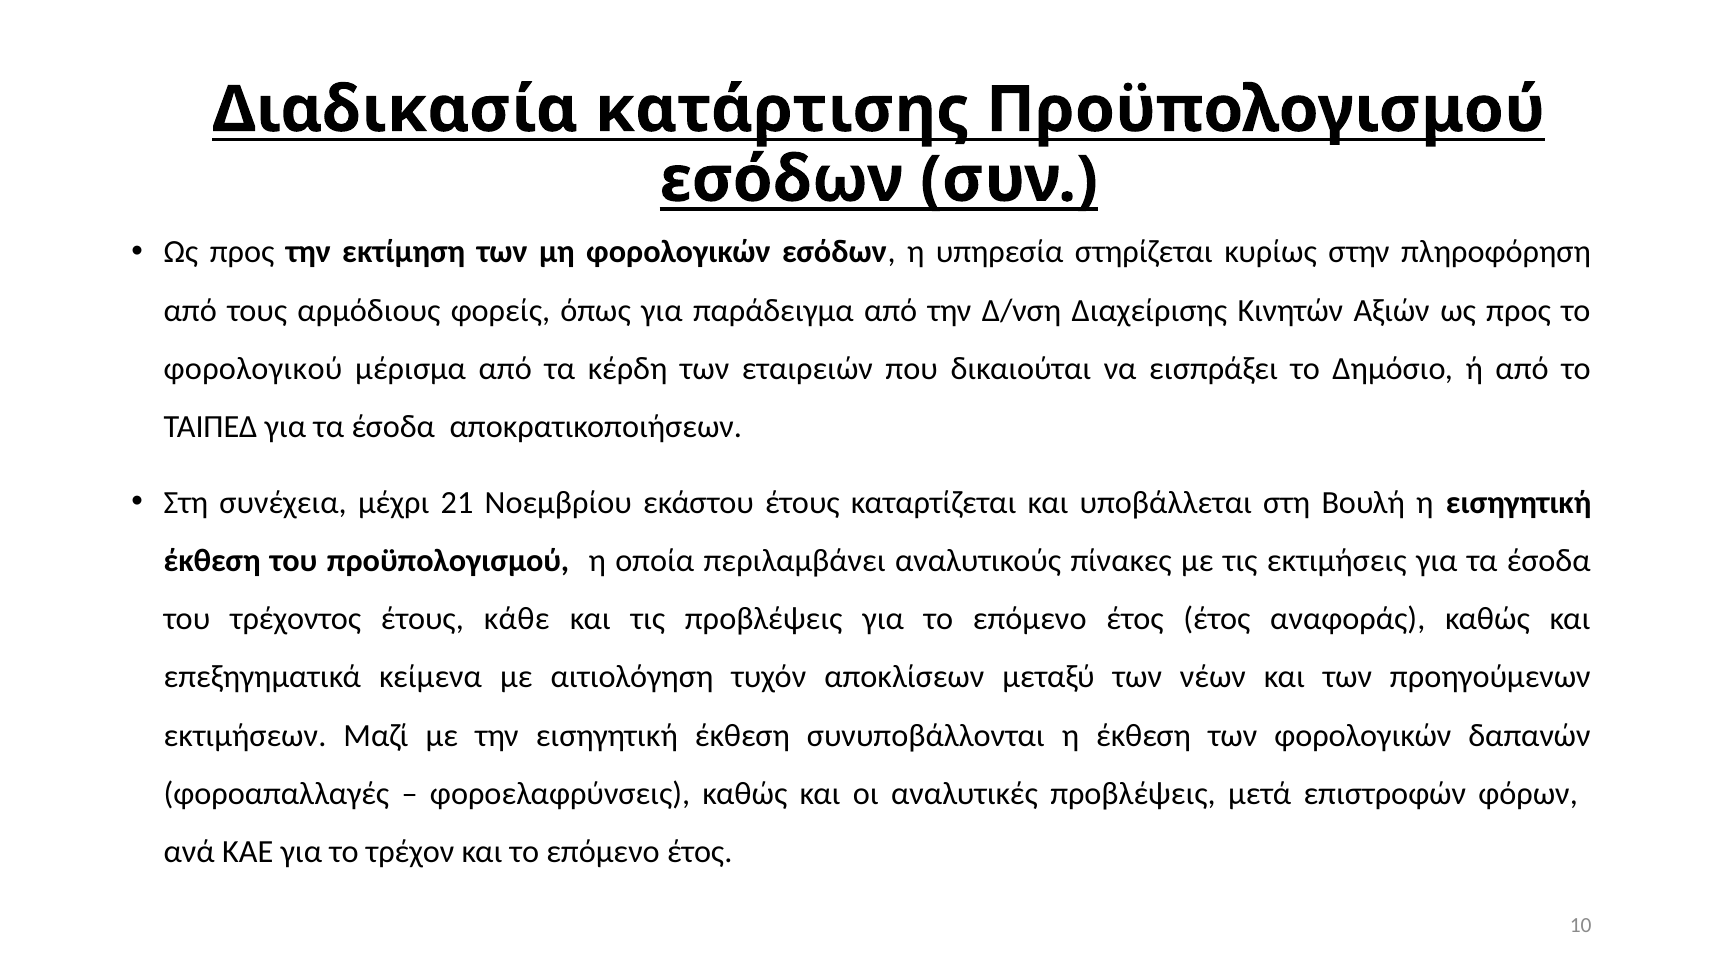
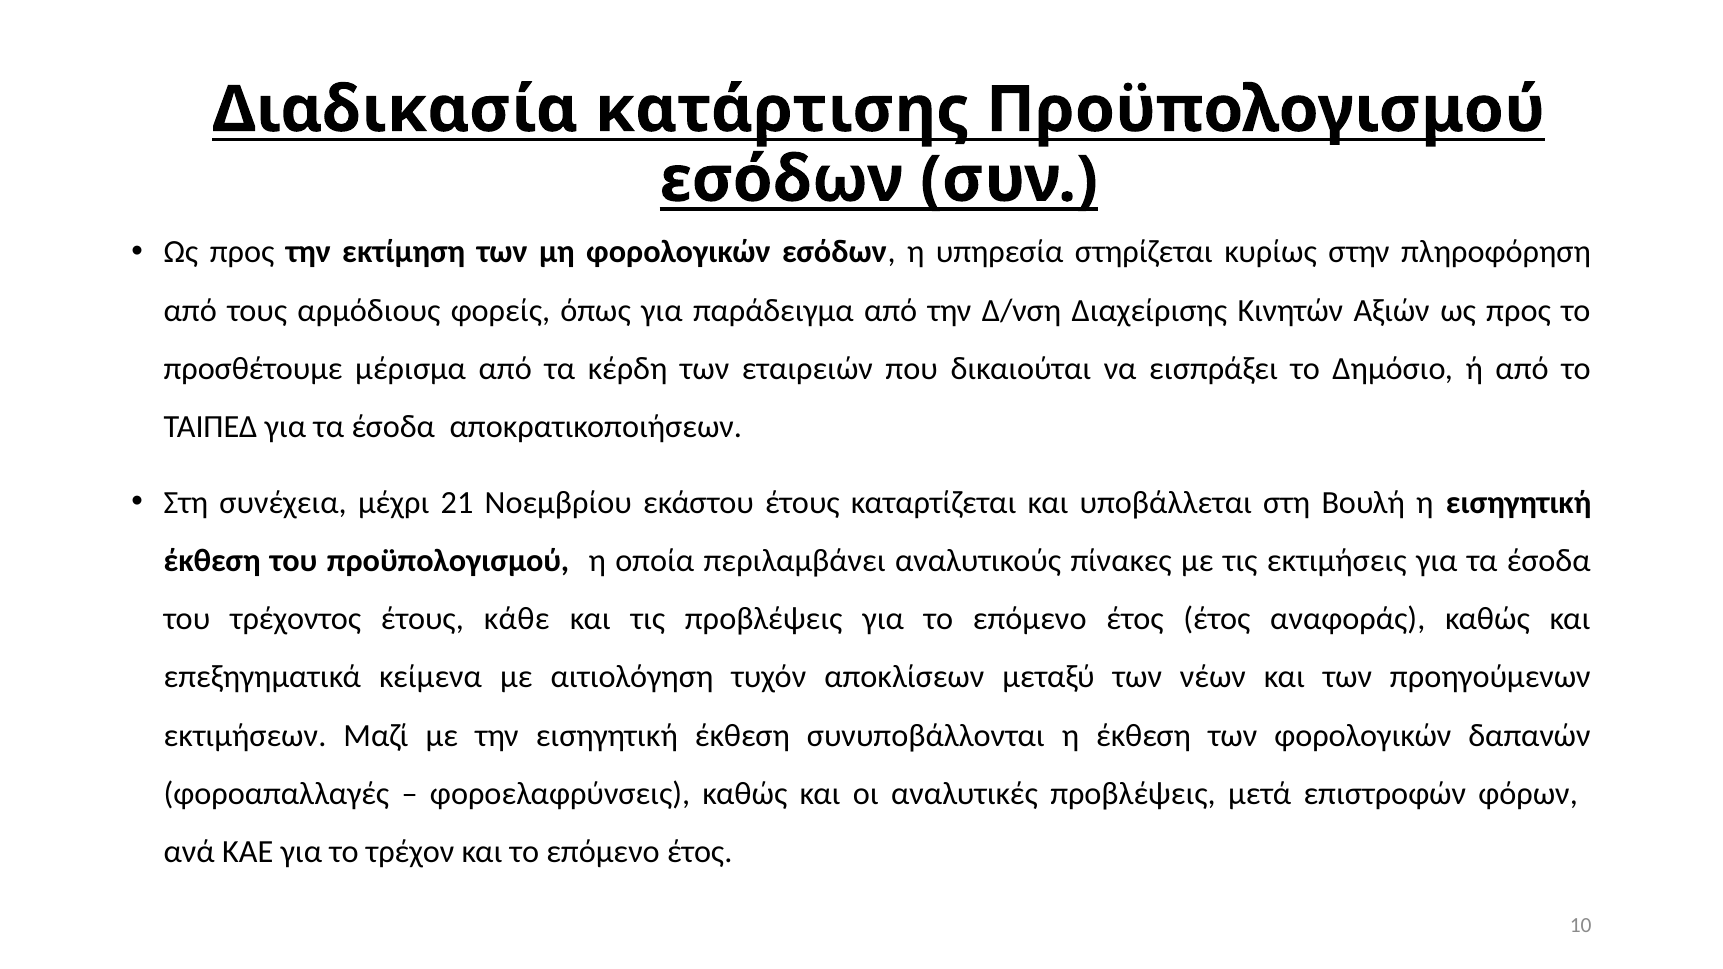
φορολογικού: φορολογικού -> προσθέτουμε
